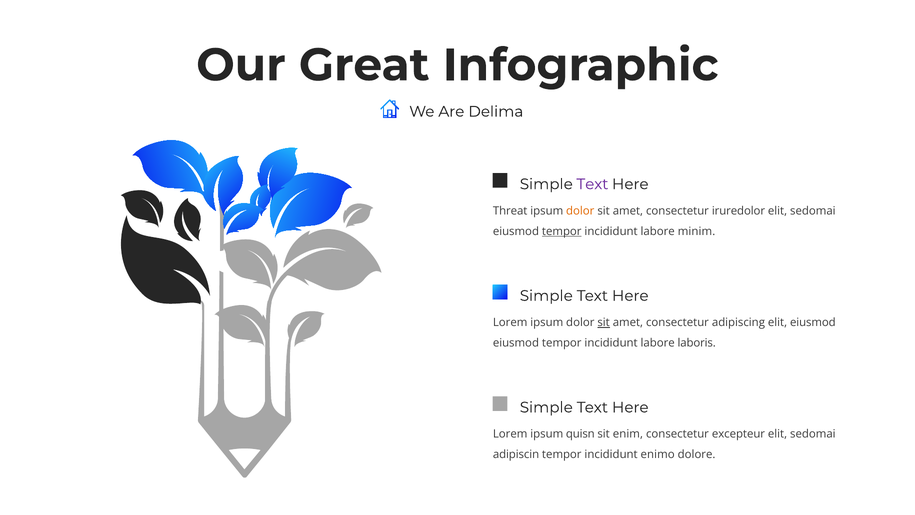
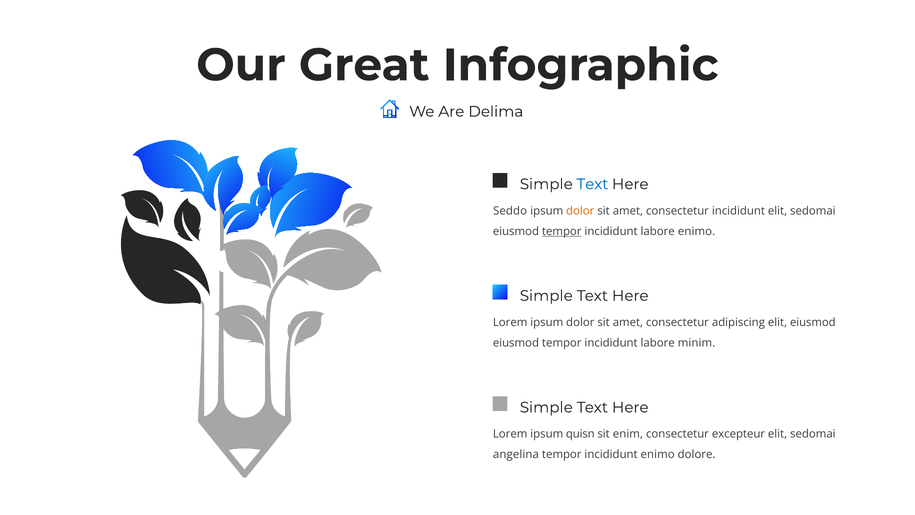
Text at (592, 184) colour: purple -> blue
Threat: Threat -> Seddo
consectetur iruredolor: iruredolor -> incididunt
labore minim: minim -> enimo
sit at (604, 322) underline: present -> none
laboris: laboris -> minim
adipiscin: adipiscin -> angelina
